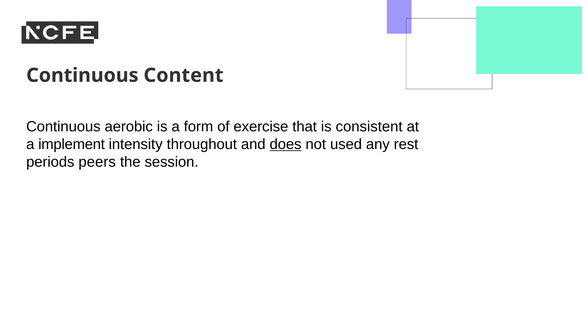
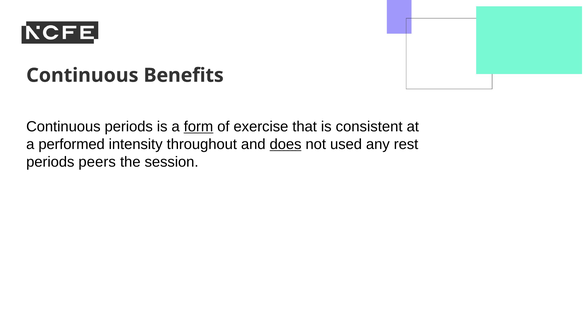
Content: Content -> Benefits
Continuous aerobic: aerobic -> periods
form underline: none -> present
implement: implement -> performed
